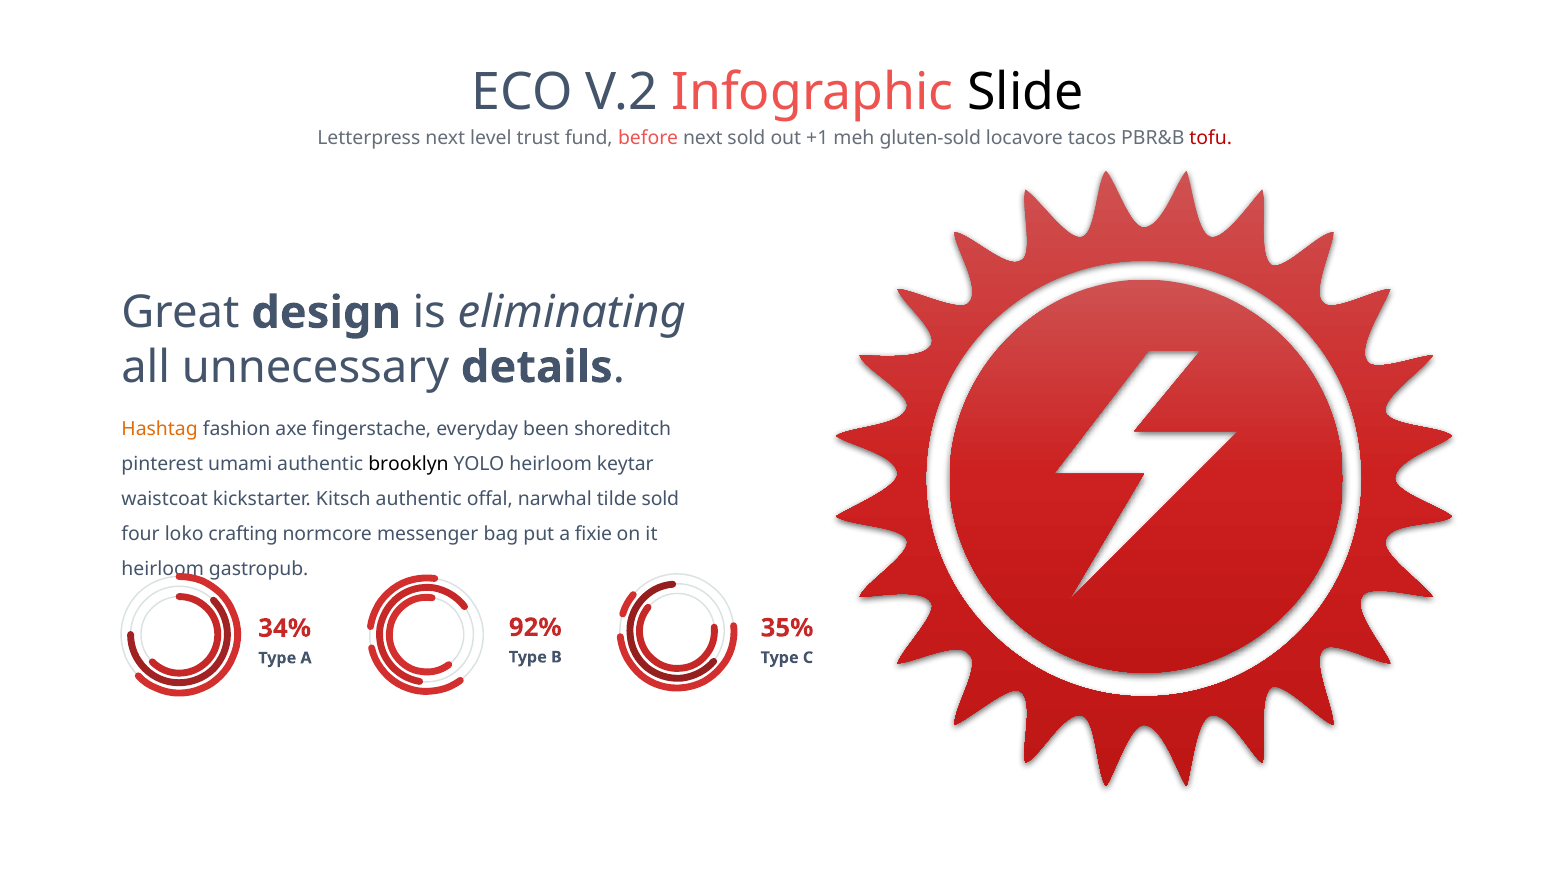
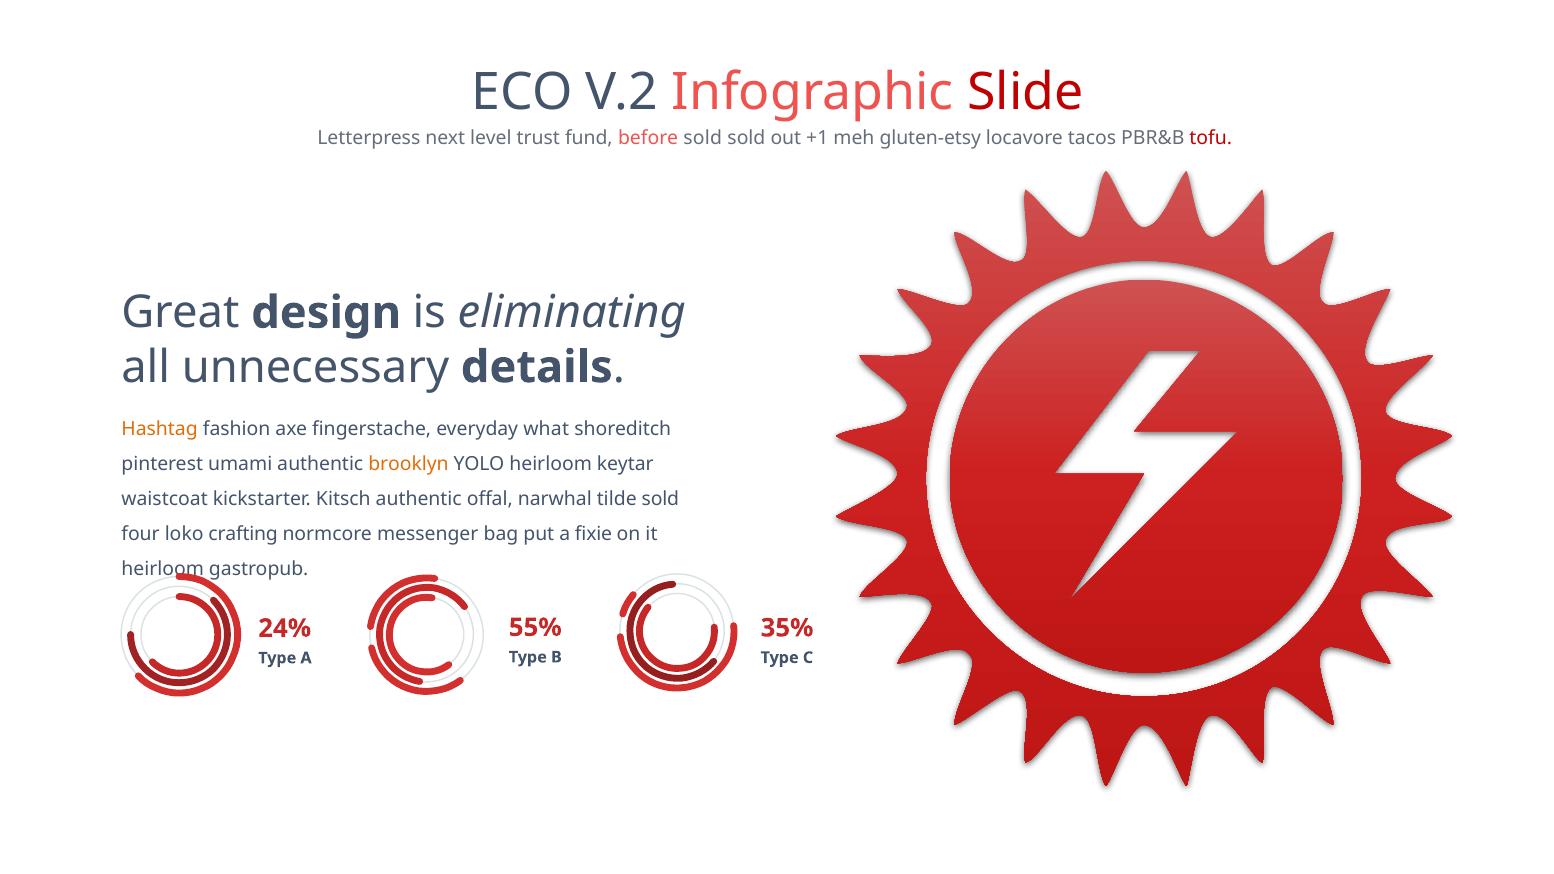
Slide colour: black -> red
before next: next -> sold
gluten-sold: gluten-sold -> gluten-etsy
been: been -> what
brooklyn colour: black -> orange
92%: 92% -> 55%
34%: 34% -> 24%
